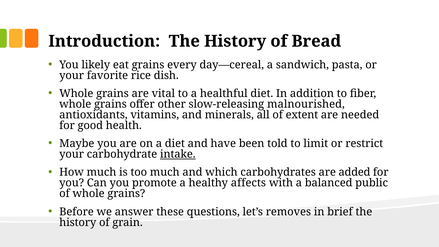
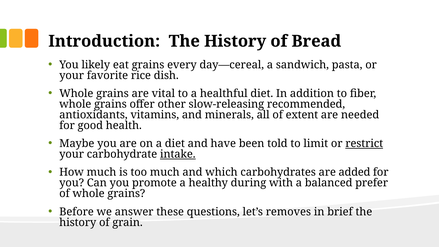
malnourished: malnourished -> recommended
restrict underline: none -> present
affects: affects -> during
public: public -> prefer
